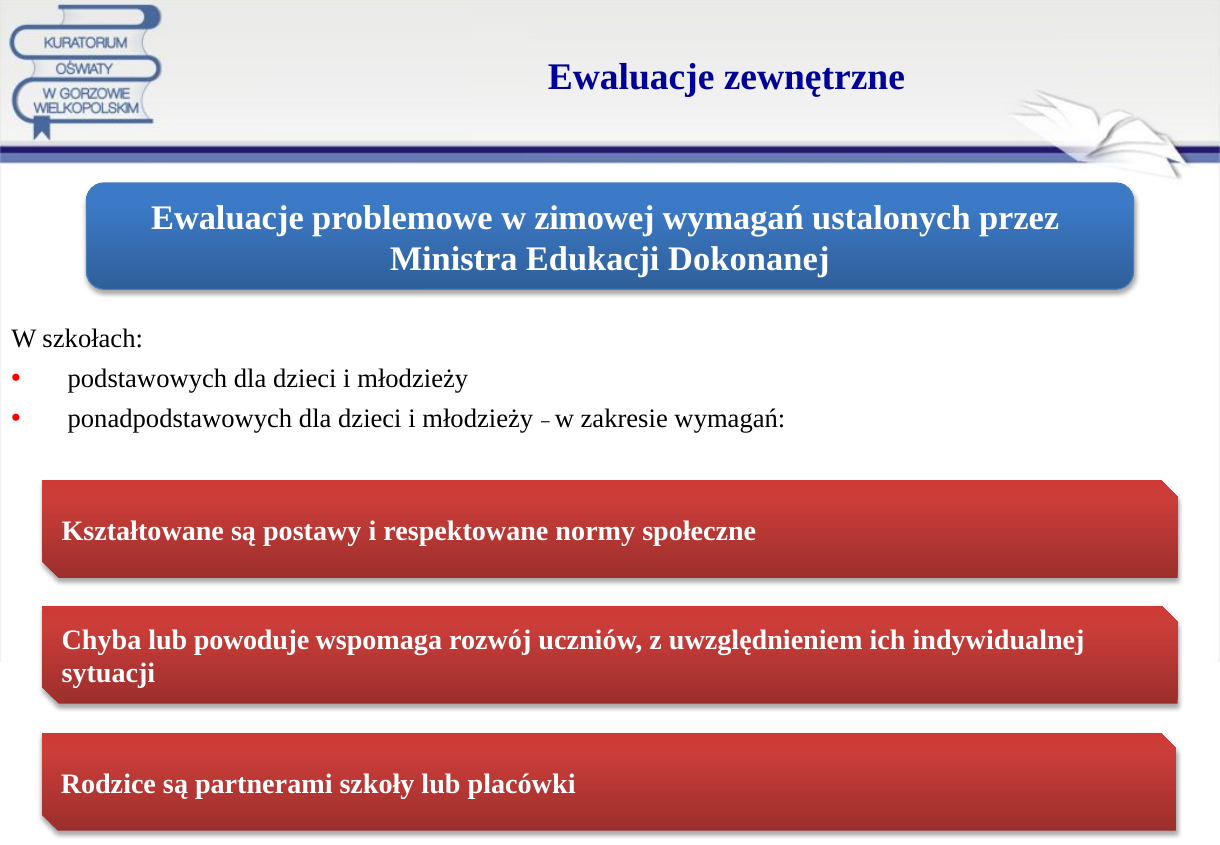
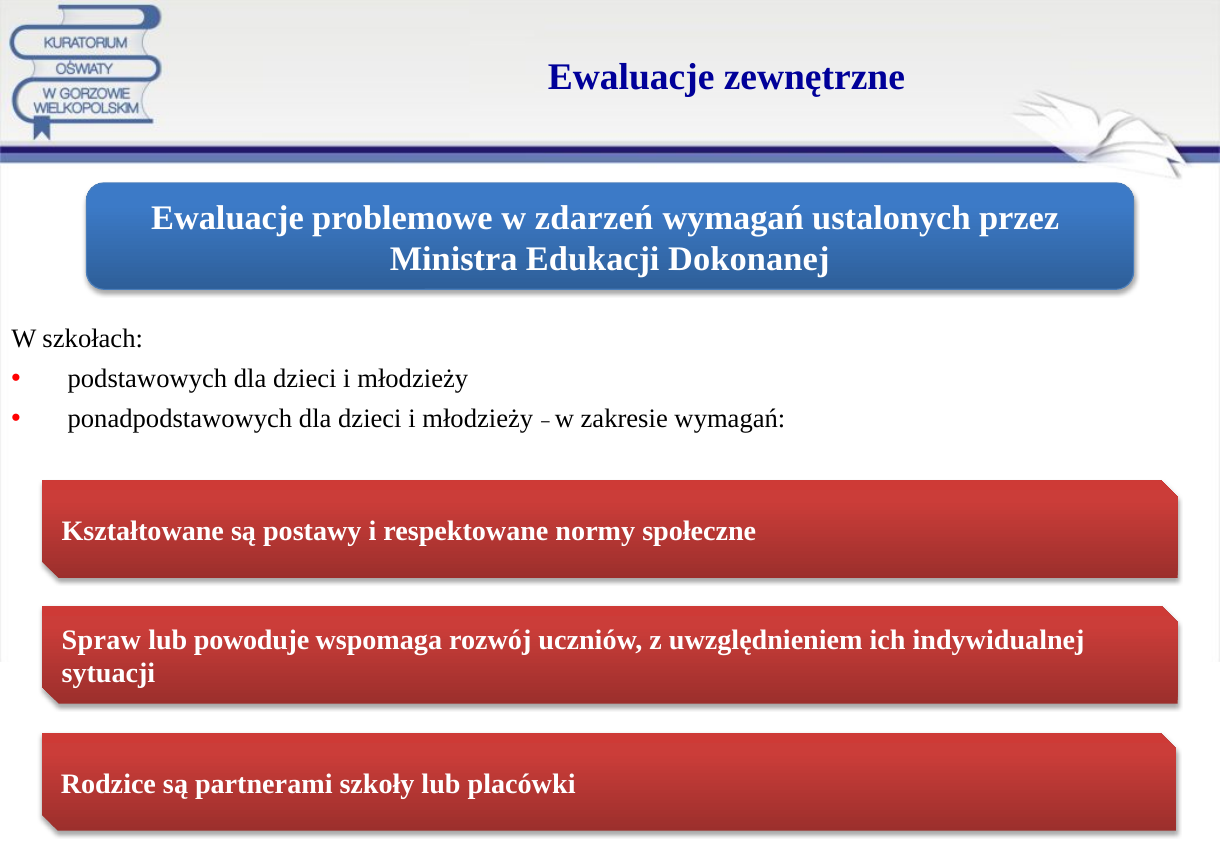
zimowej: zimowej -> zdarzeń
Chyba: Chyba -> Spraw
